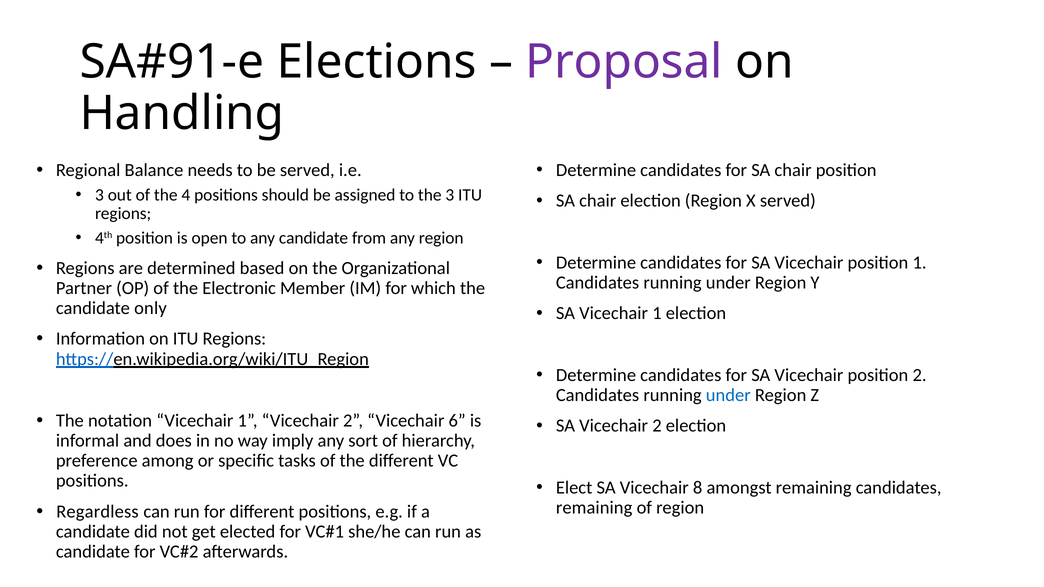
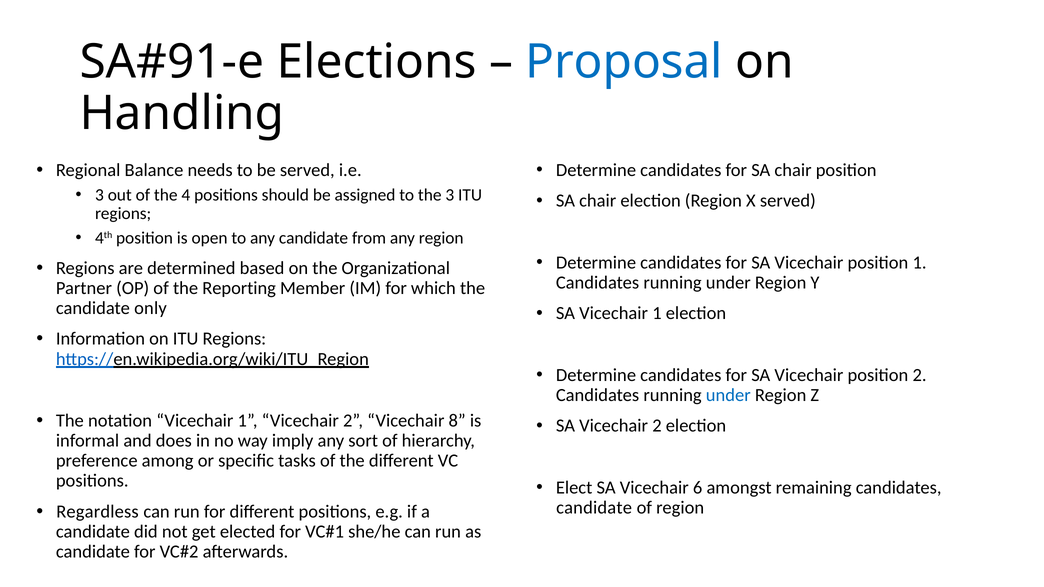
Proposal colour: purple -> blue
Electronic: Electronic -> Reporting
6: 6 -> 8
8: 8 -> 6
remaining at (594, 508): remaining -> candidate
